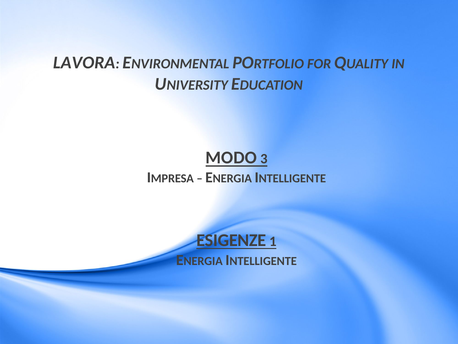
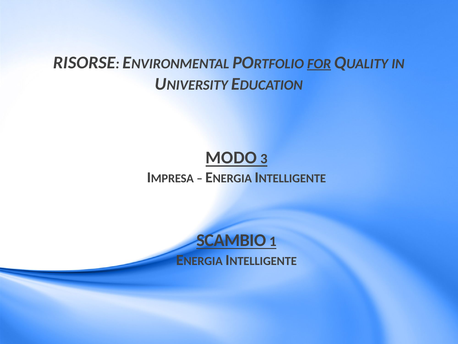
LAVORA: LAVORA -> RISORSE
FOR underline: none -> present
ESIGENZE: ESIGENZE -> SCAMBIO
